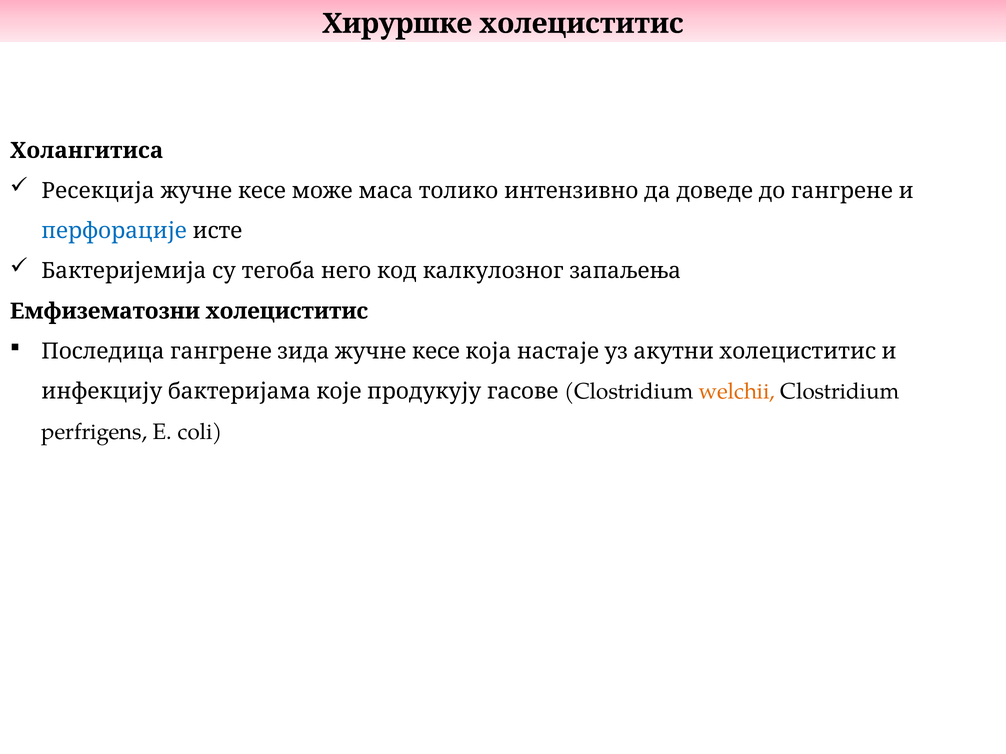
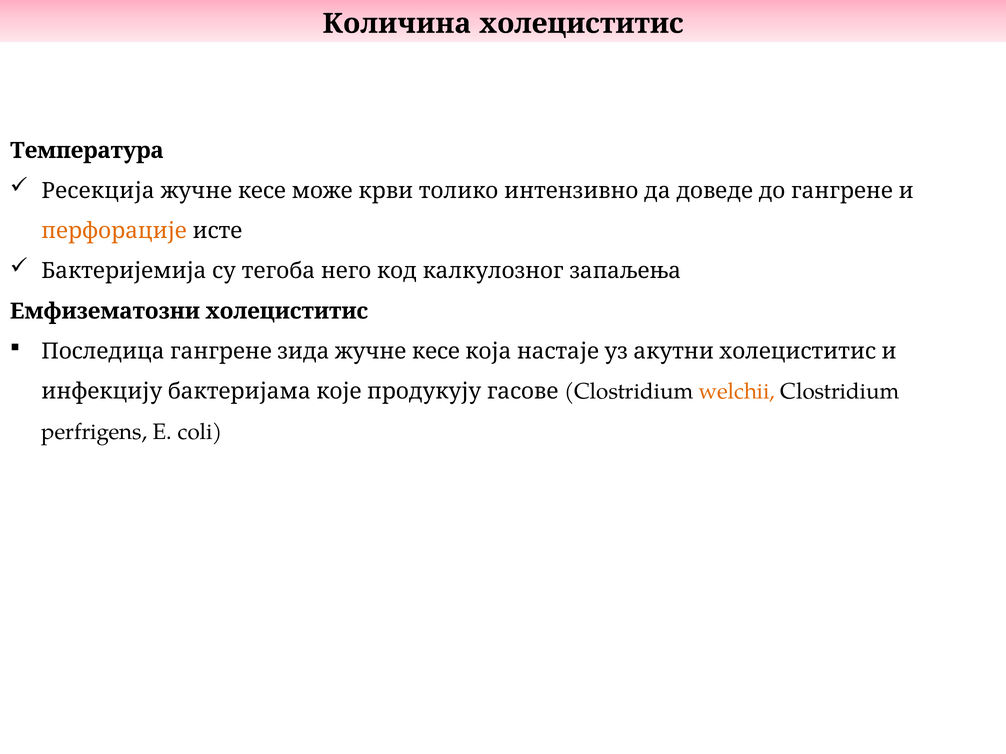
Хируршке: Хируршке -> Количина
Холангитиса: Холангитиса -> Температура
маса: маса -> крви
перфорације colour: blue -> orange
